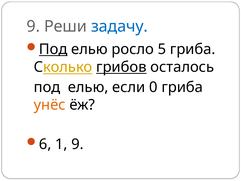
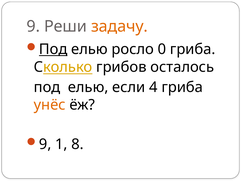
задачу colour: blue -> orange
5: 5 -> 0
грибов underline: present -> none
0: 0 -> 4
6 at (45, 144): 6 -> 9
1 9: 9 -> 8
